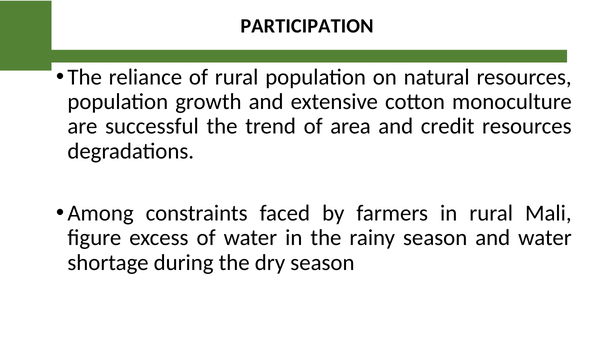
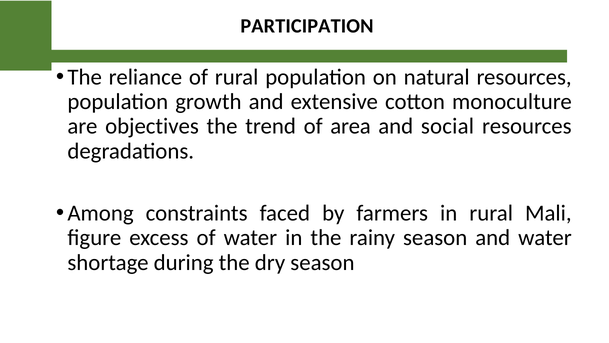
successful: successful -> objectives
credit: credit -> social
